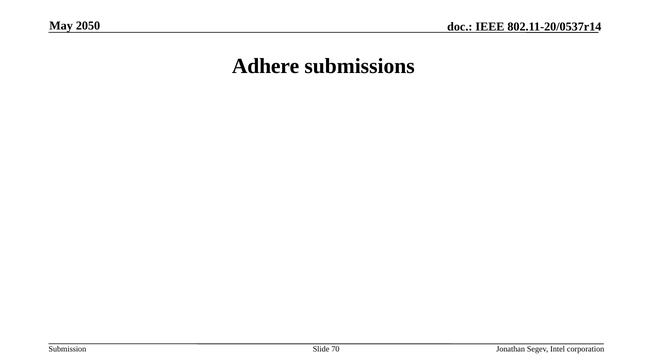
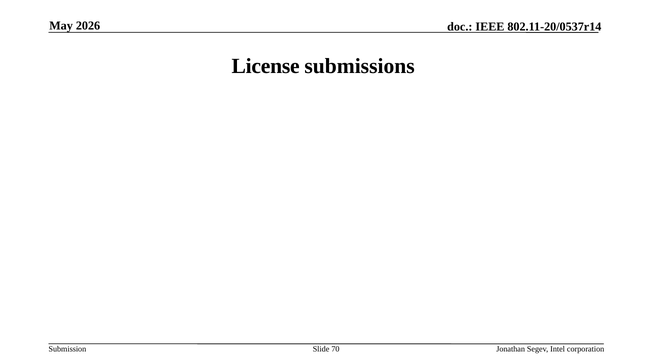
2050: 2050 -> 2026
Adhere: Adhere -> License
